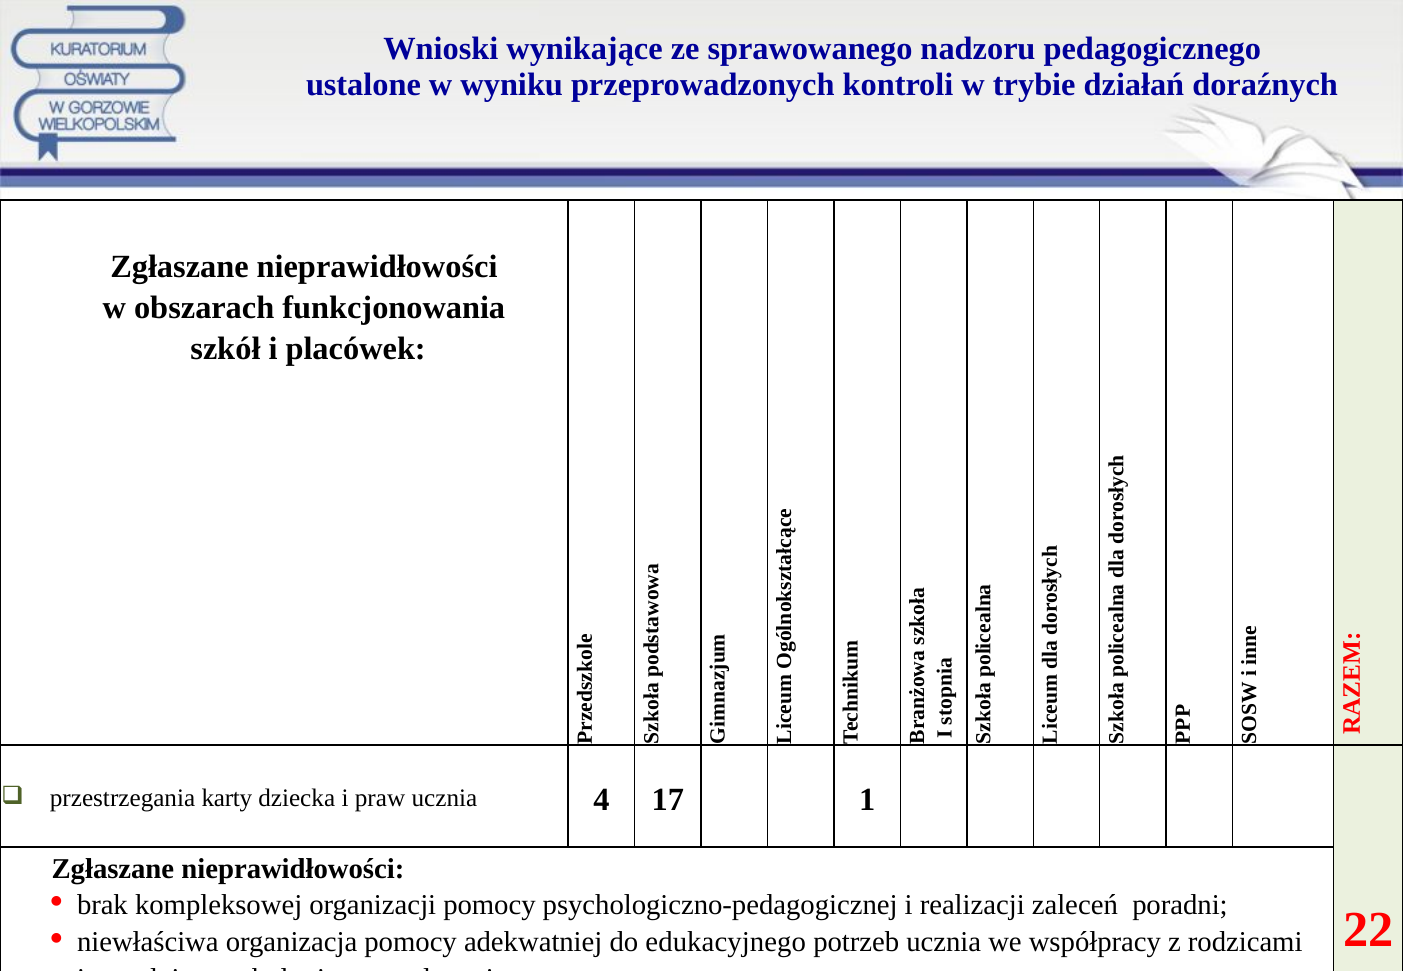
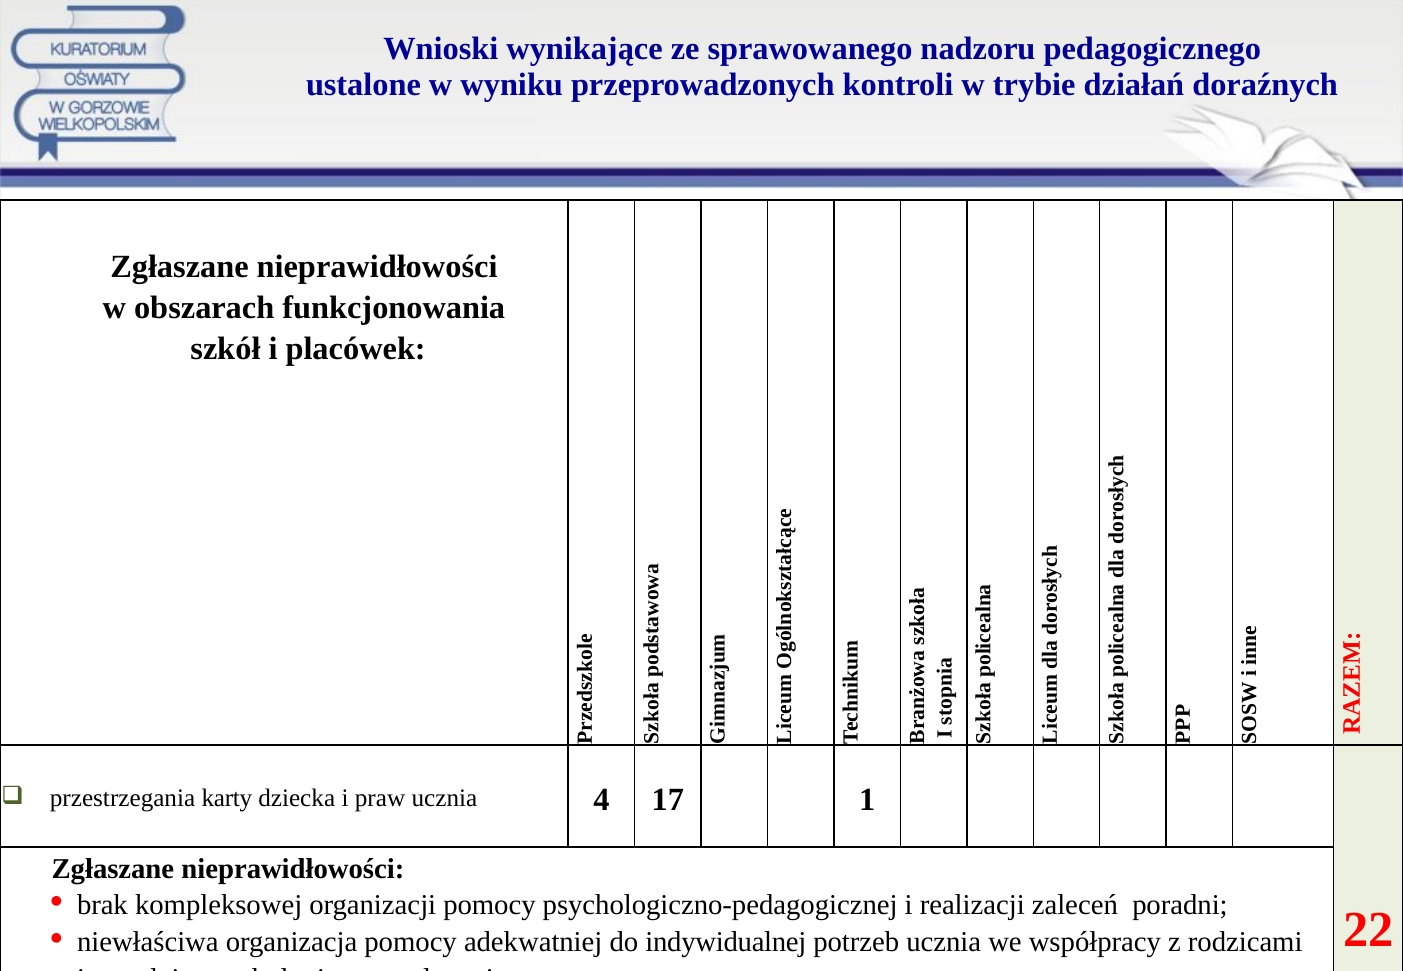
edukacyjnego: edukacyjnego -> indywidualnej
